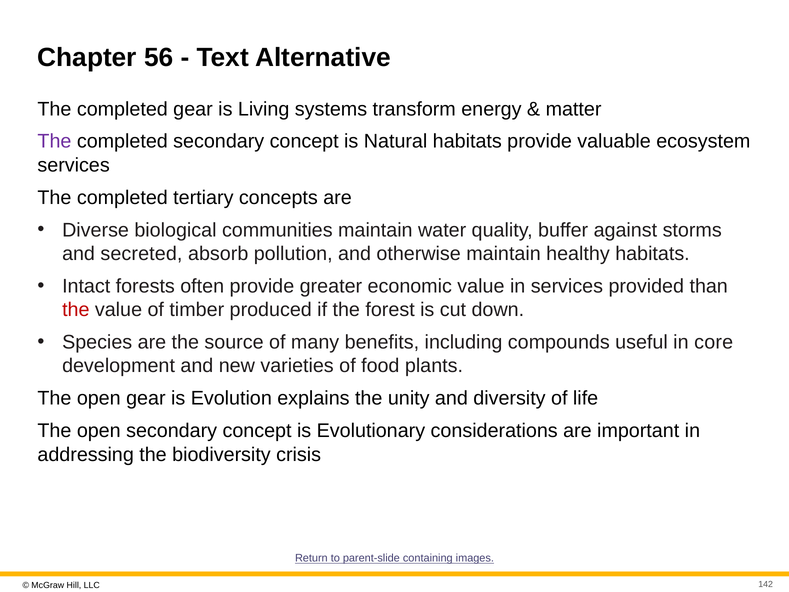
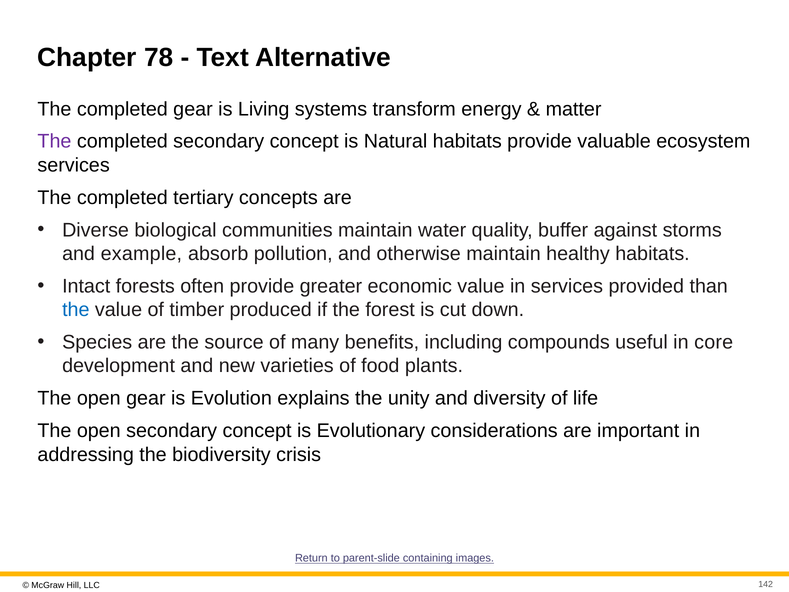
56: 56 -> 78
secreted: secreted -> example
the at (76, 310) colour: red -> blue
